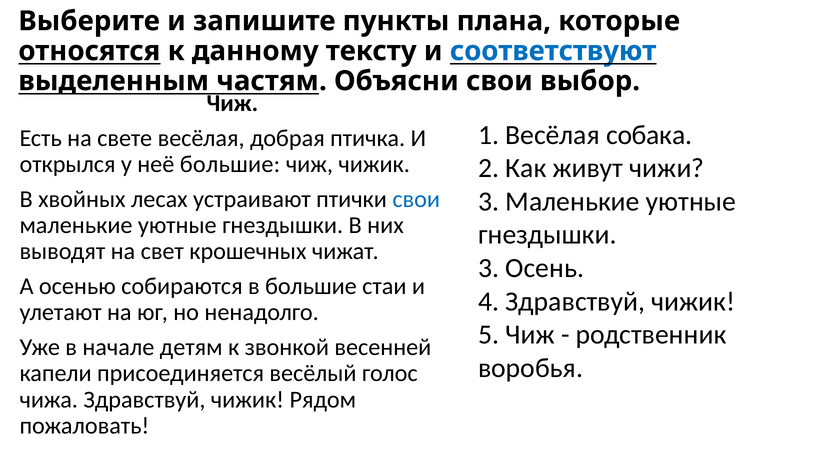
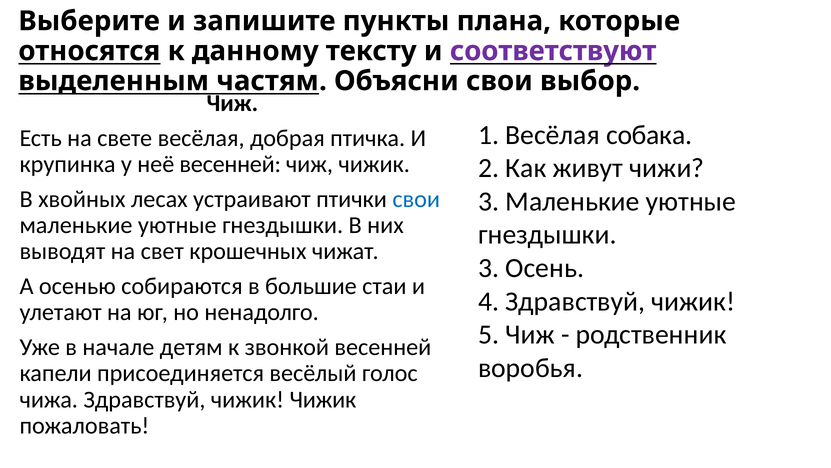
соответствуют colour: blue -> purple
открылся: открылся -> крупинка
неё большие: большие -> весенней
чижик Рядом: Рядом -> Чижик
